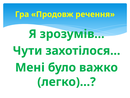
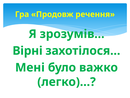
Чути: Чути -> Вірні
